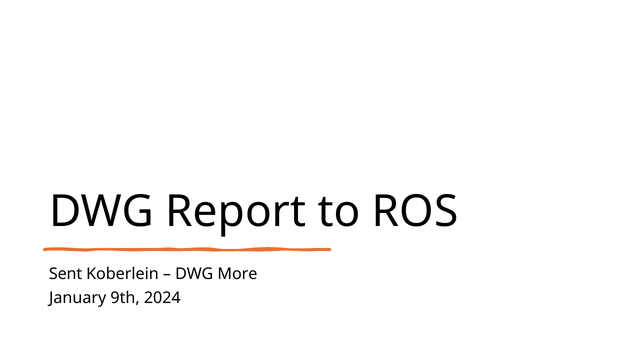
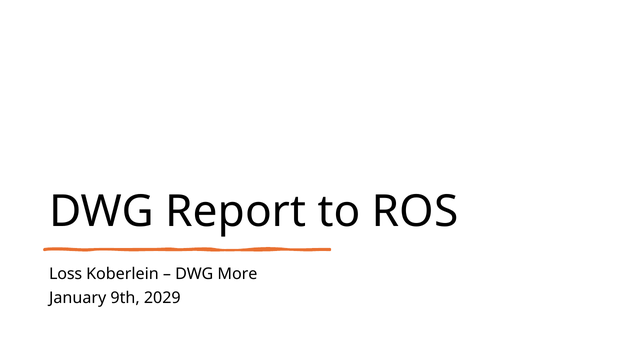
Sent: Sent -> Loss
2024: 2024 -> 2029
